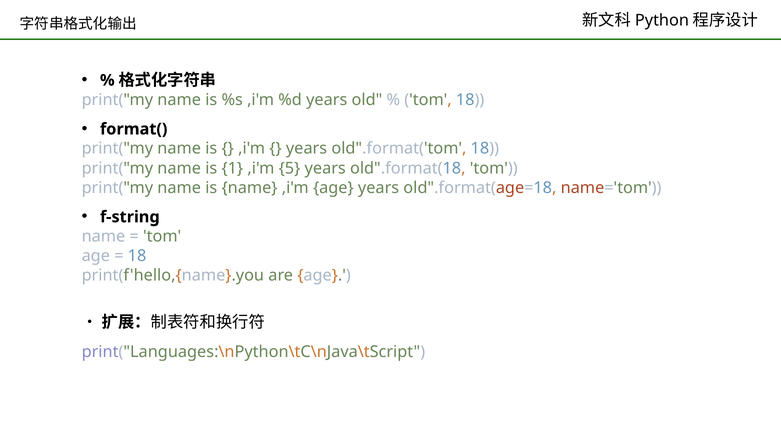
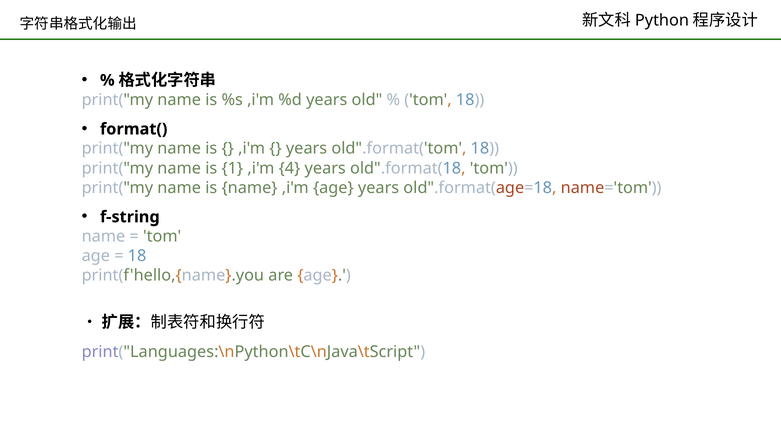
5: 5 -> 4
